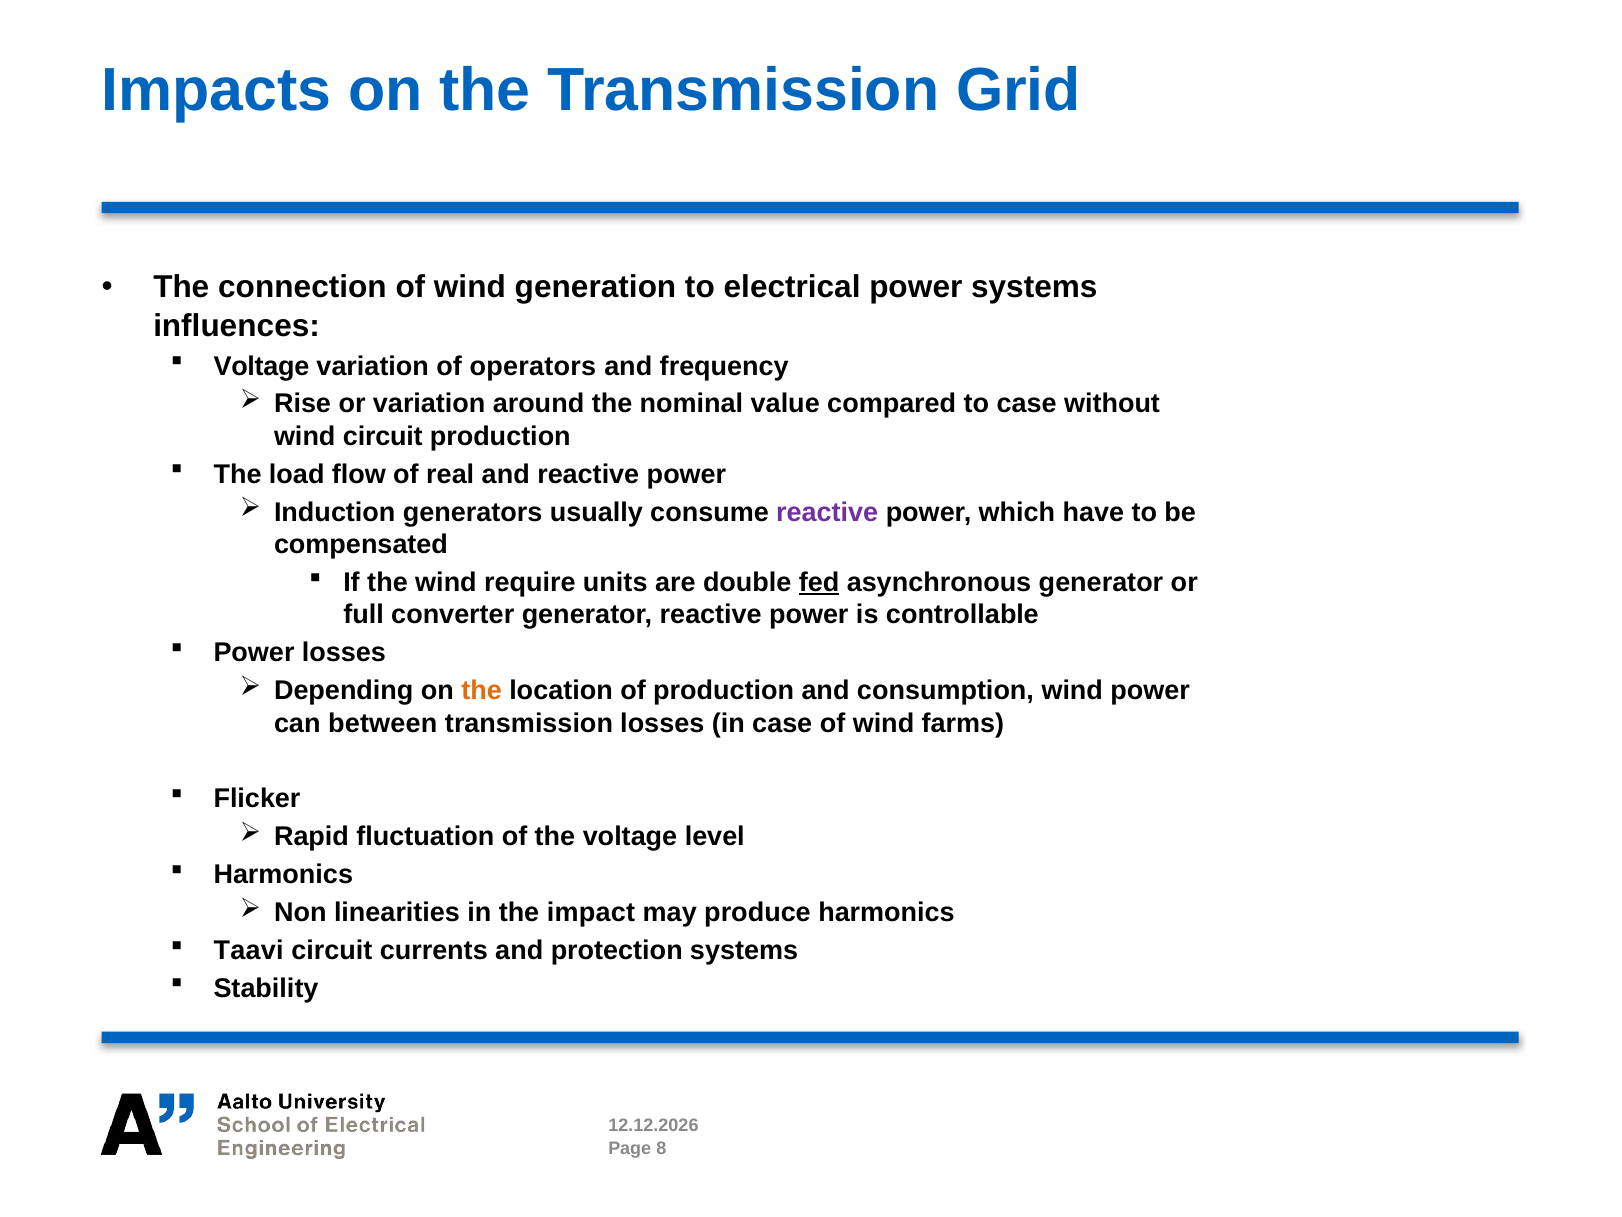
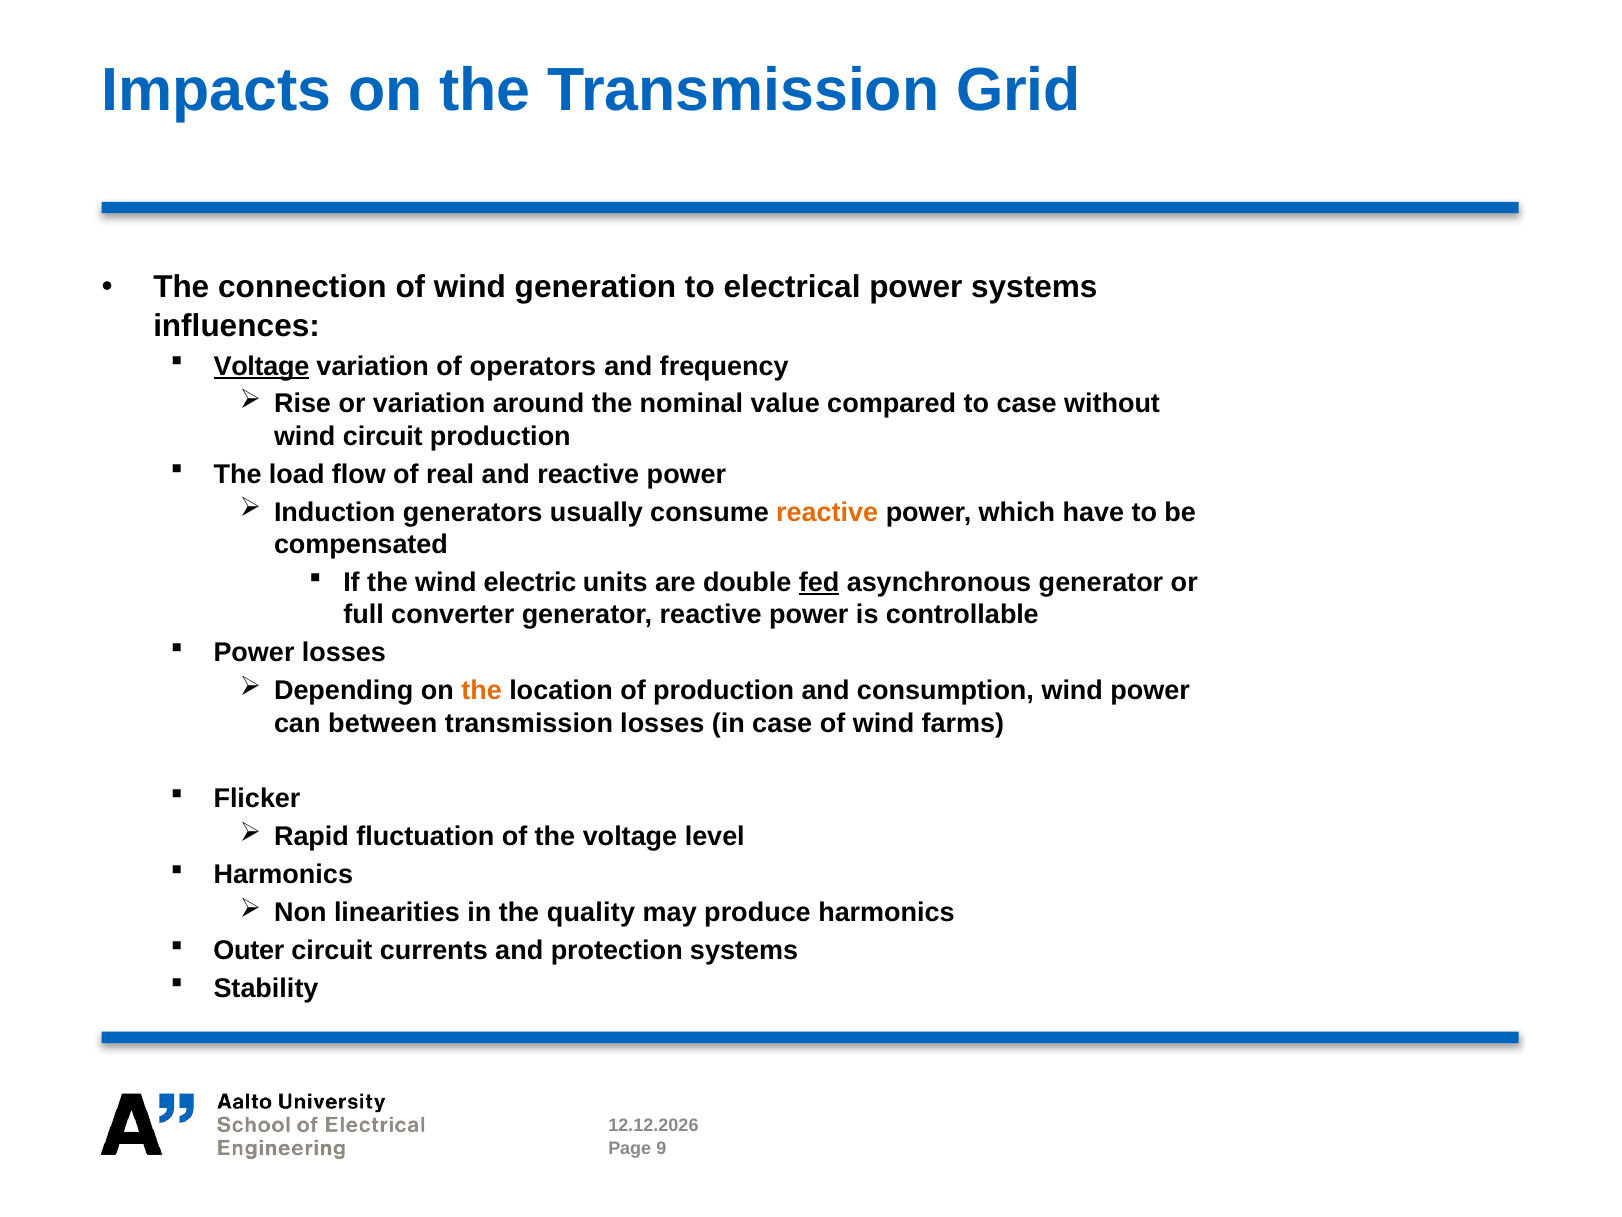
Voltage at (261, 366) underline: none -> present
reactive at (827, 512) colour: purple -> orange
require: require -> electric
impact: impact -> quality
Taavi: Taavi -> Outer
8: 8 -> 9
